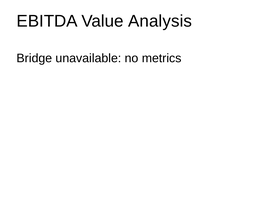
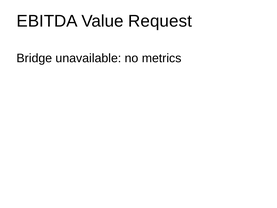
Analysis: Analysis -> Request
